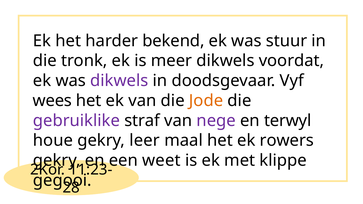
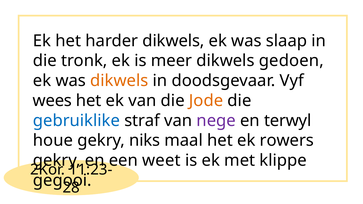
harder bekend: bekend -> dikwels
stuur: stuur -> slaap
voordat: voordat -> gedoen
dikwels at (119, 81) colour: purple -> orange
gebruiklike colour: purple -> blue
leer: leer -> niks
